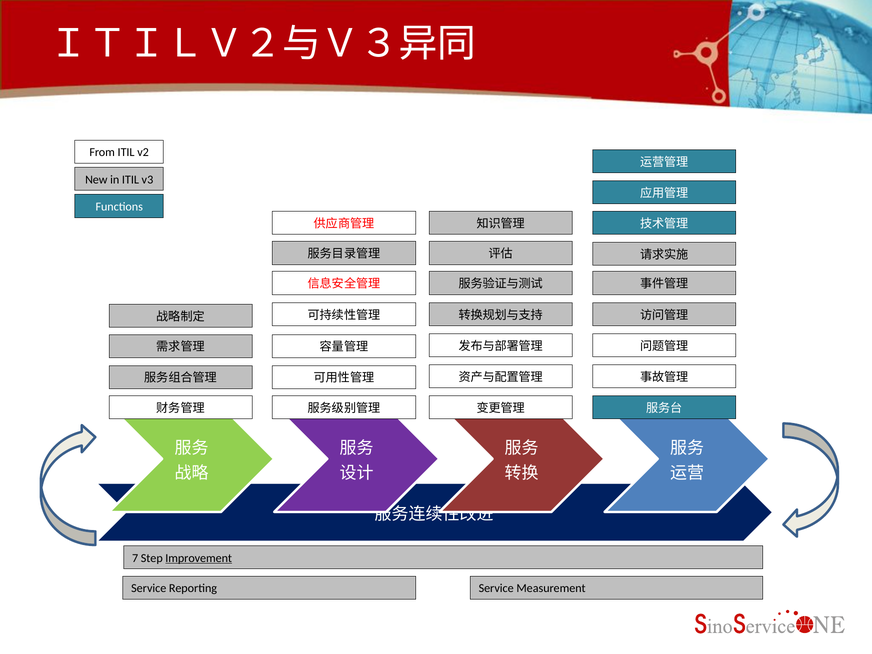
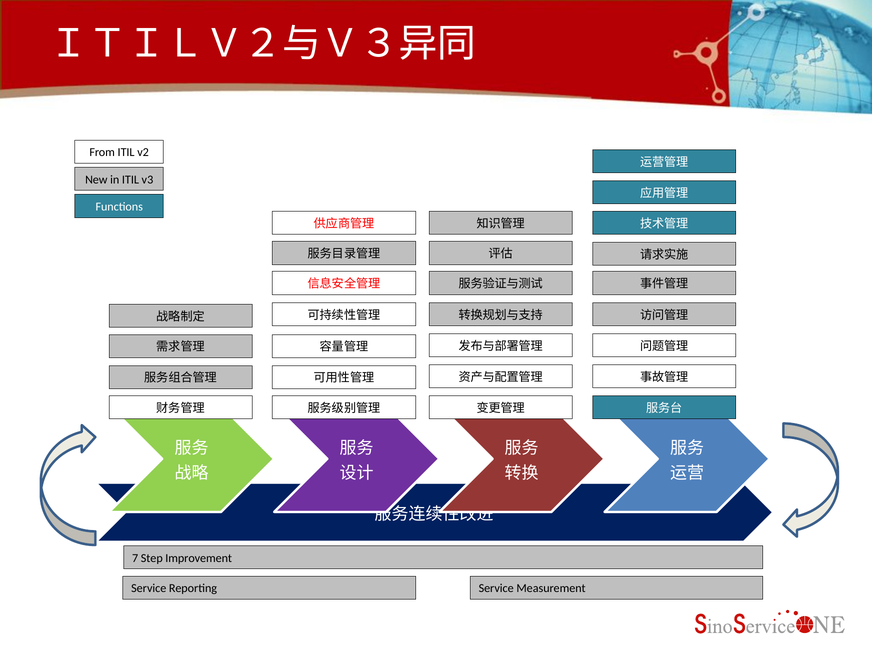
Improvement underline: present -> none
